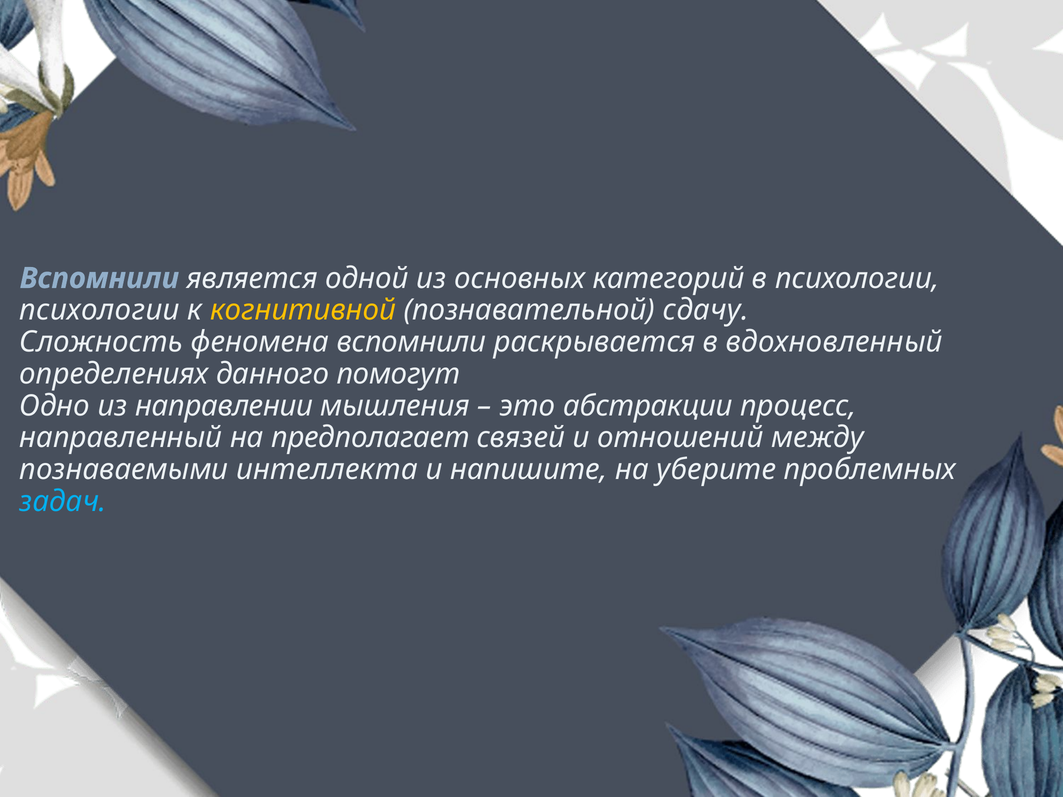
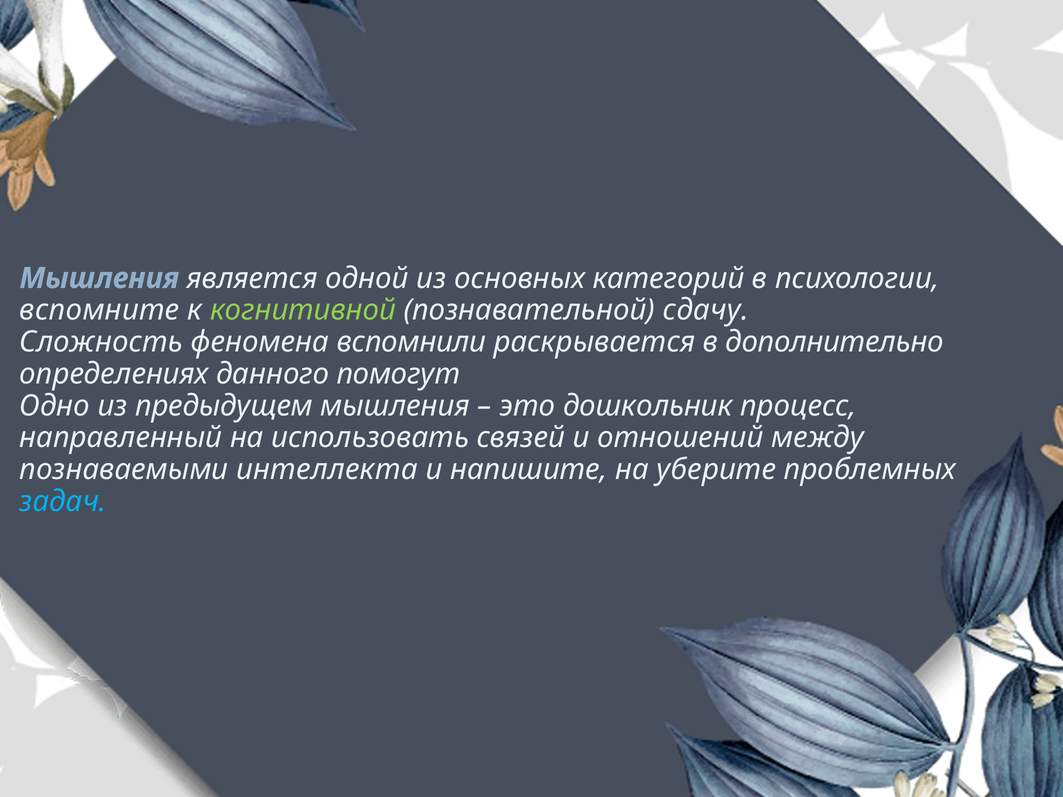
Вспомнили at (99, 278): Вспомнили -> Мышления
психологии at (99, 310): психологии -> вспомните
когнитивной colour: yellow -> light green
вдохновленный: вдохновленный -> дополнительно
направлении: направлении -> предыдущем
абстракции: абстракции -> дошкольник
предполагает: предполагает -> использовать
